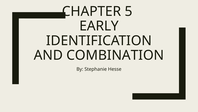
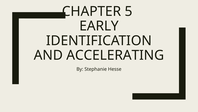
COMBINATION: COMBINATION -> ACCELERATING
